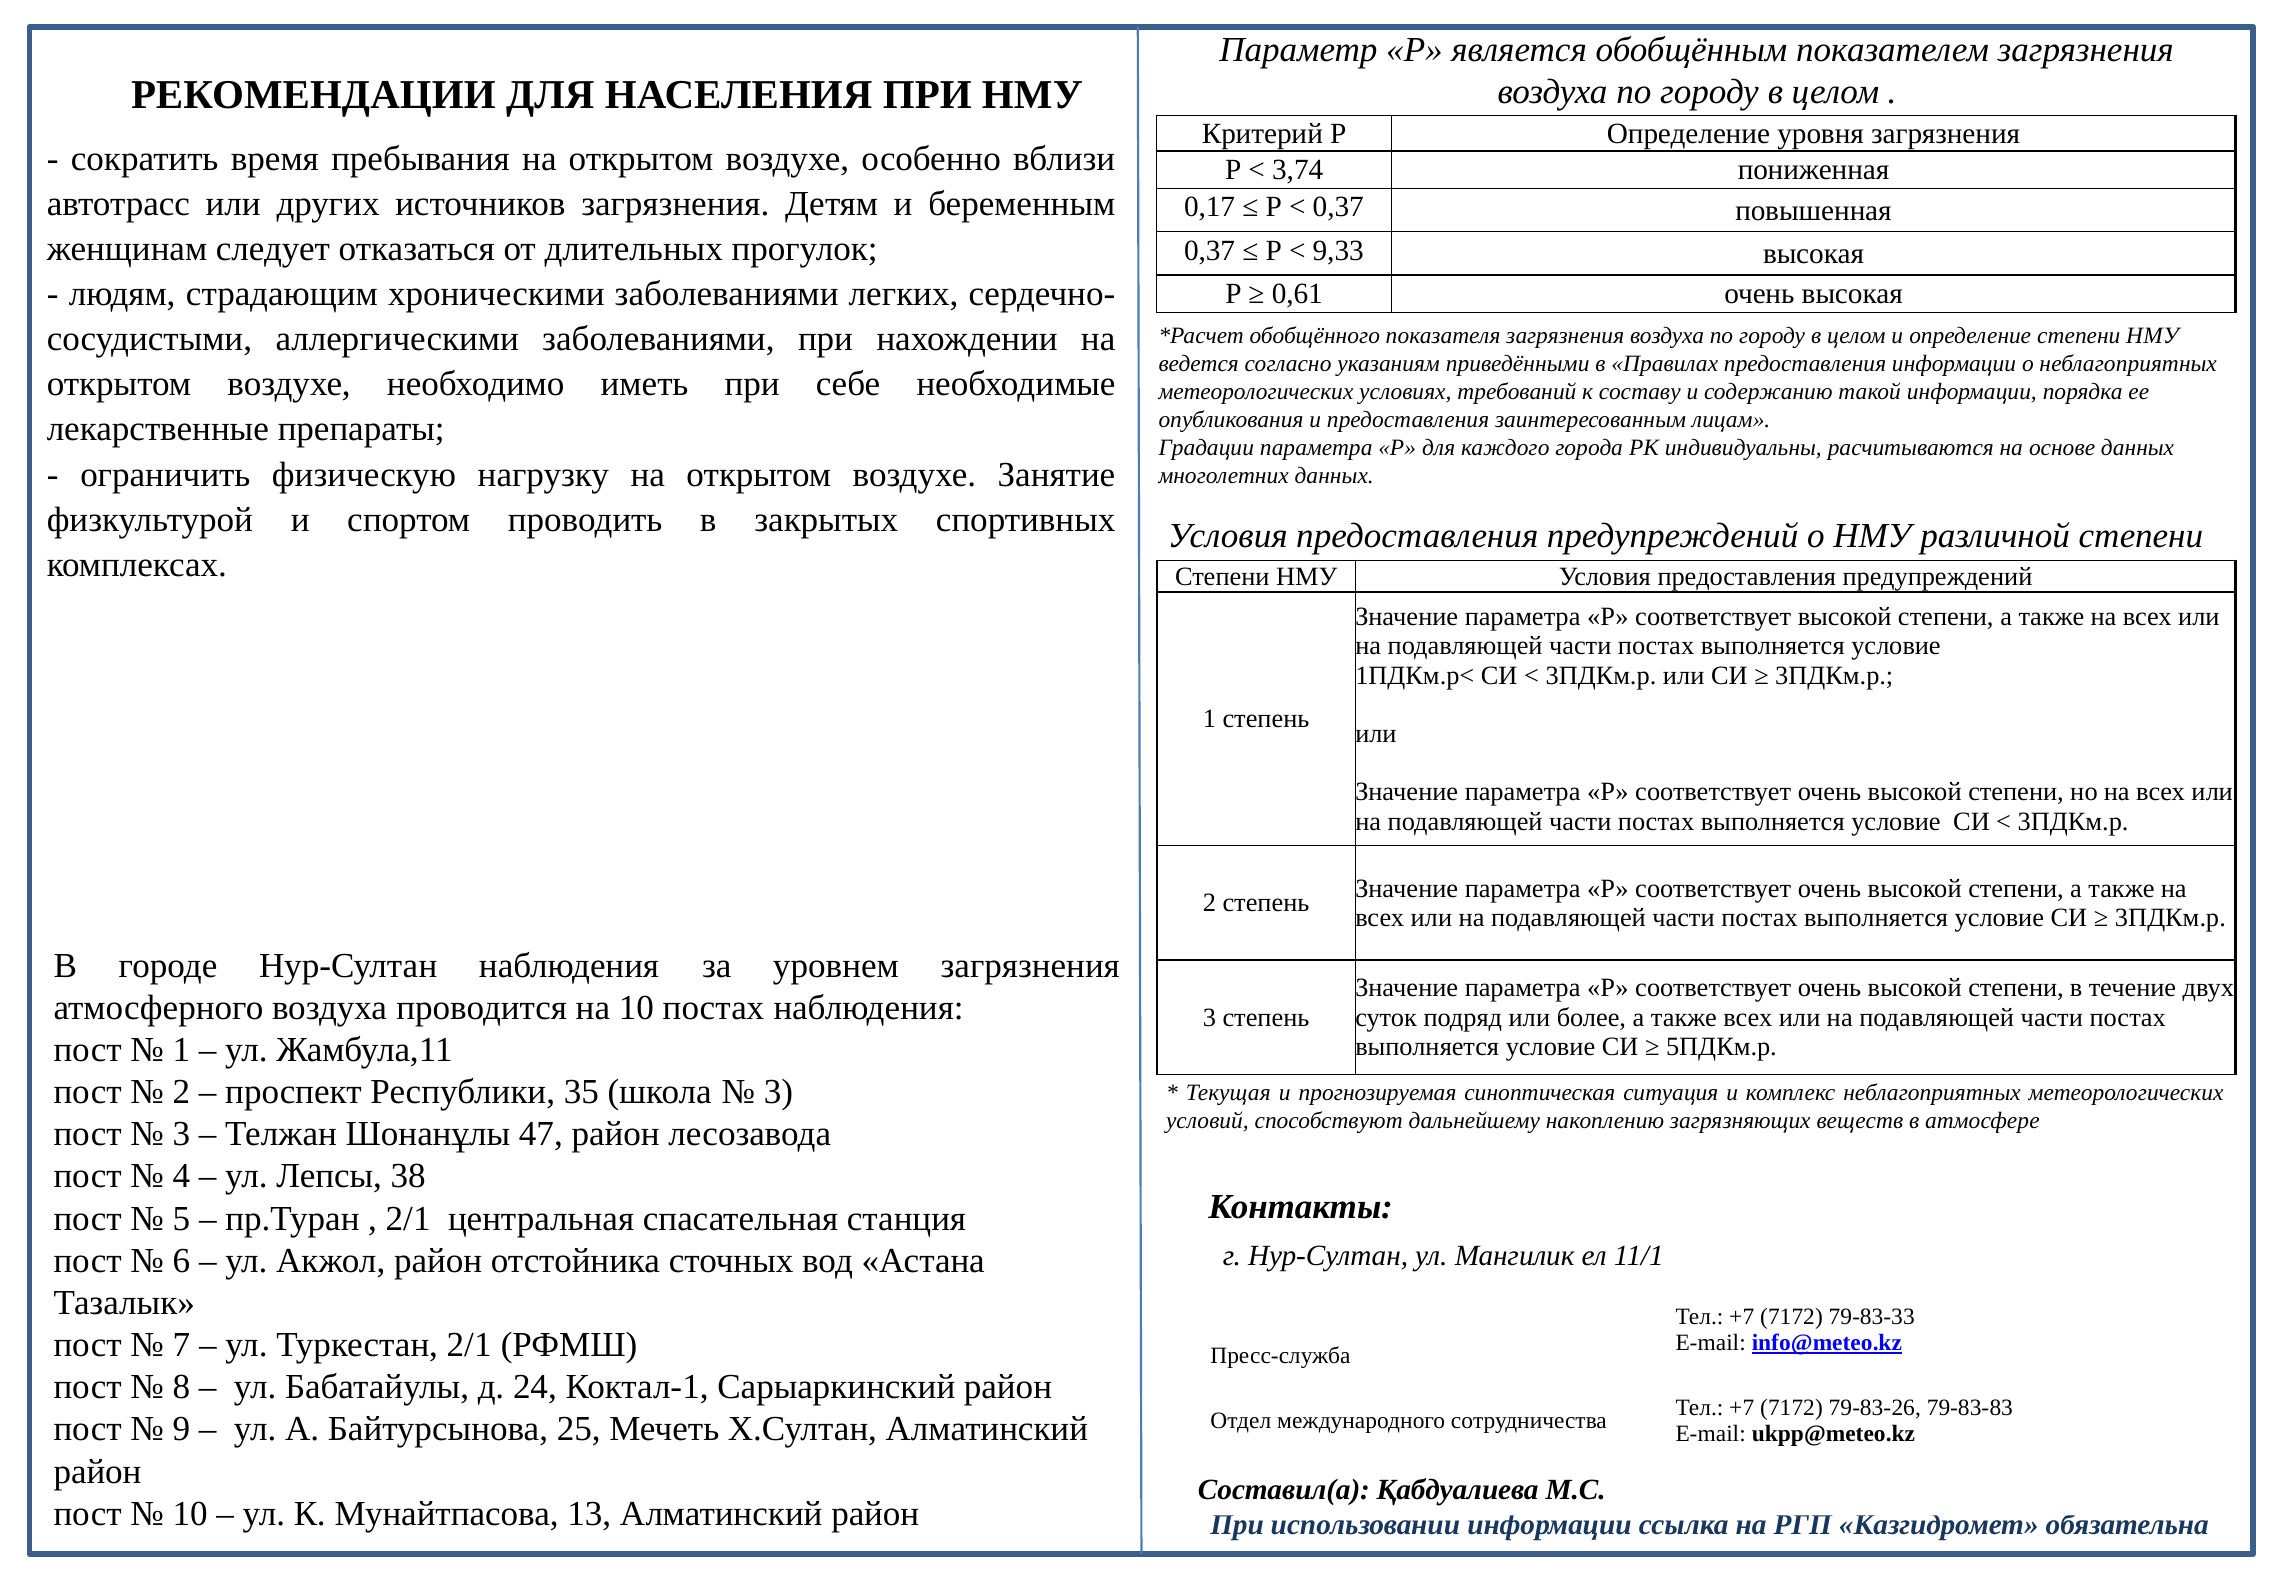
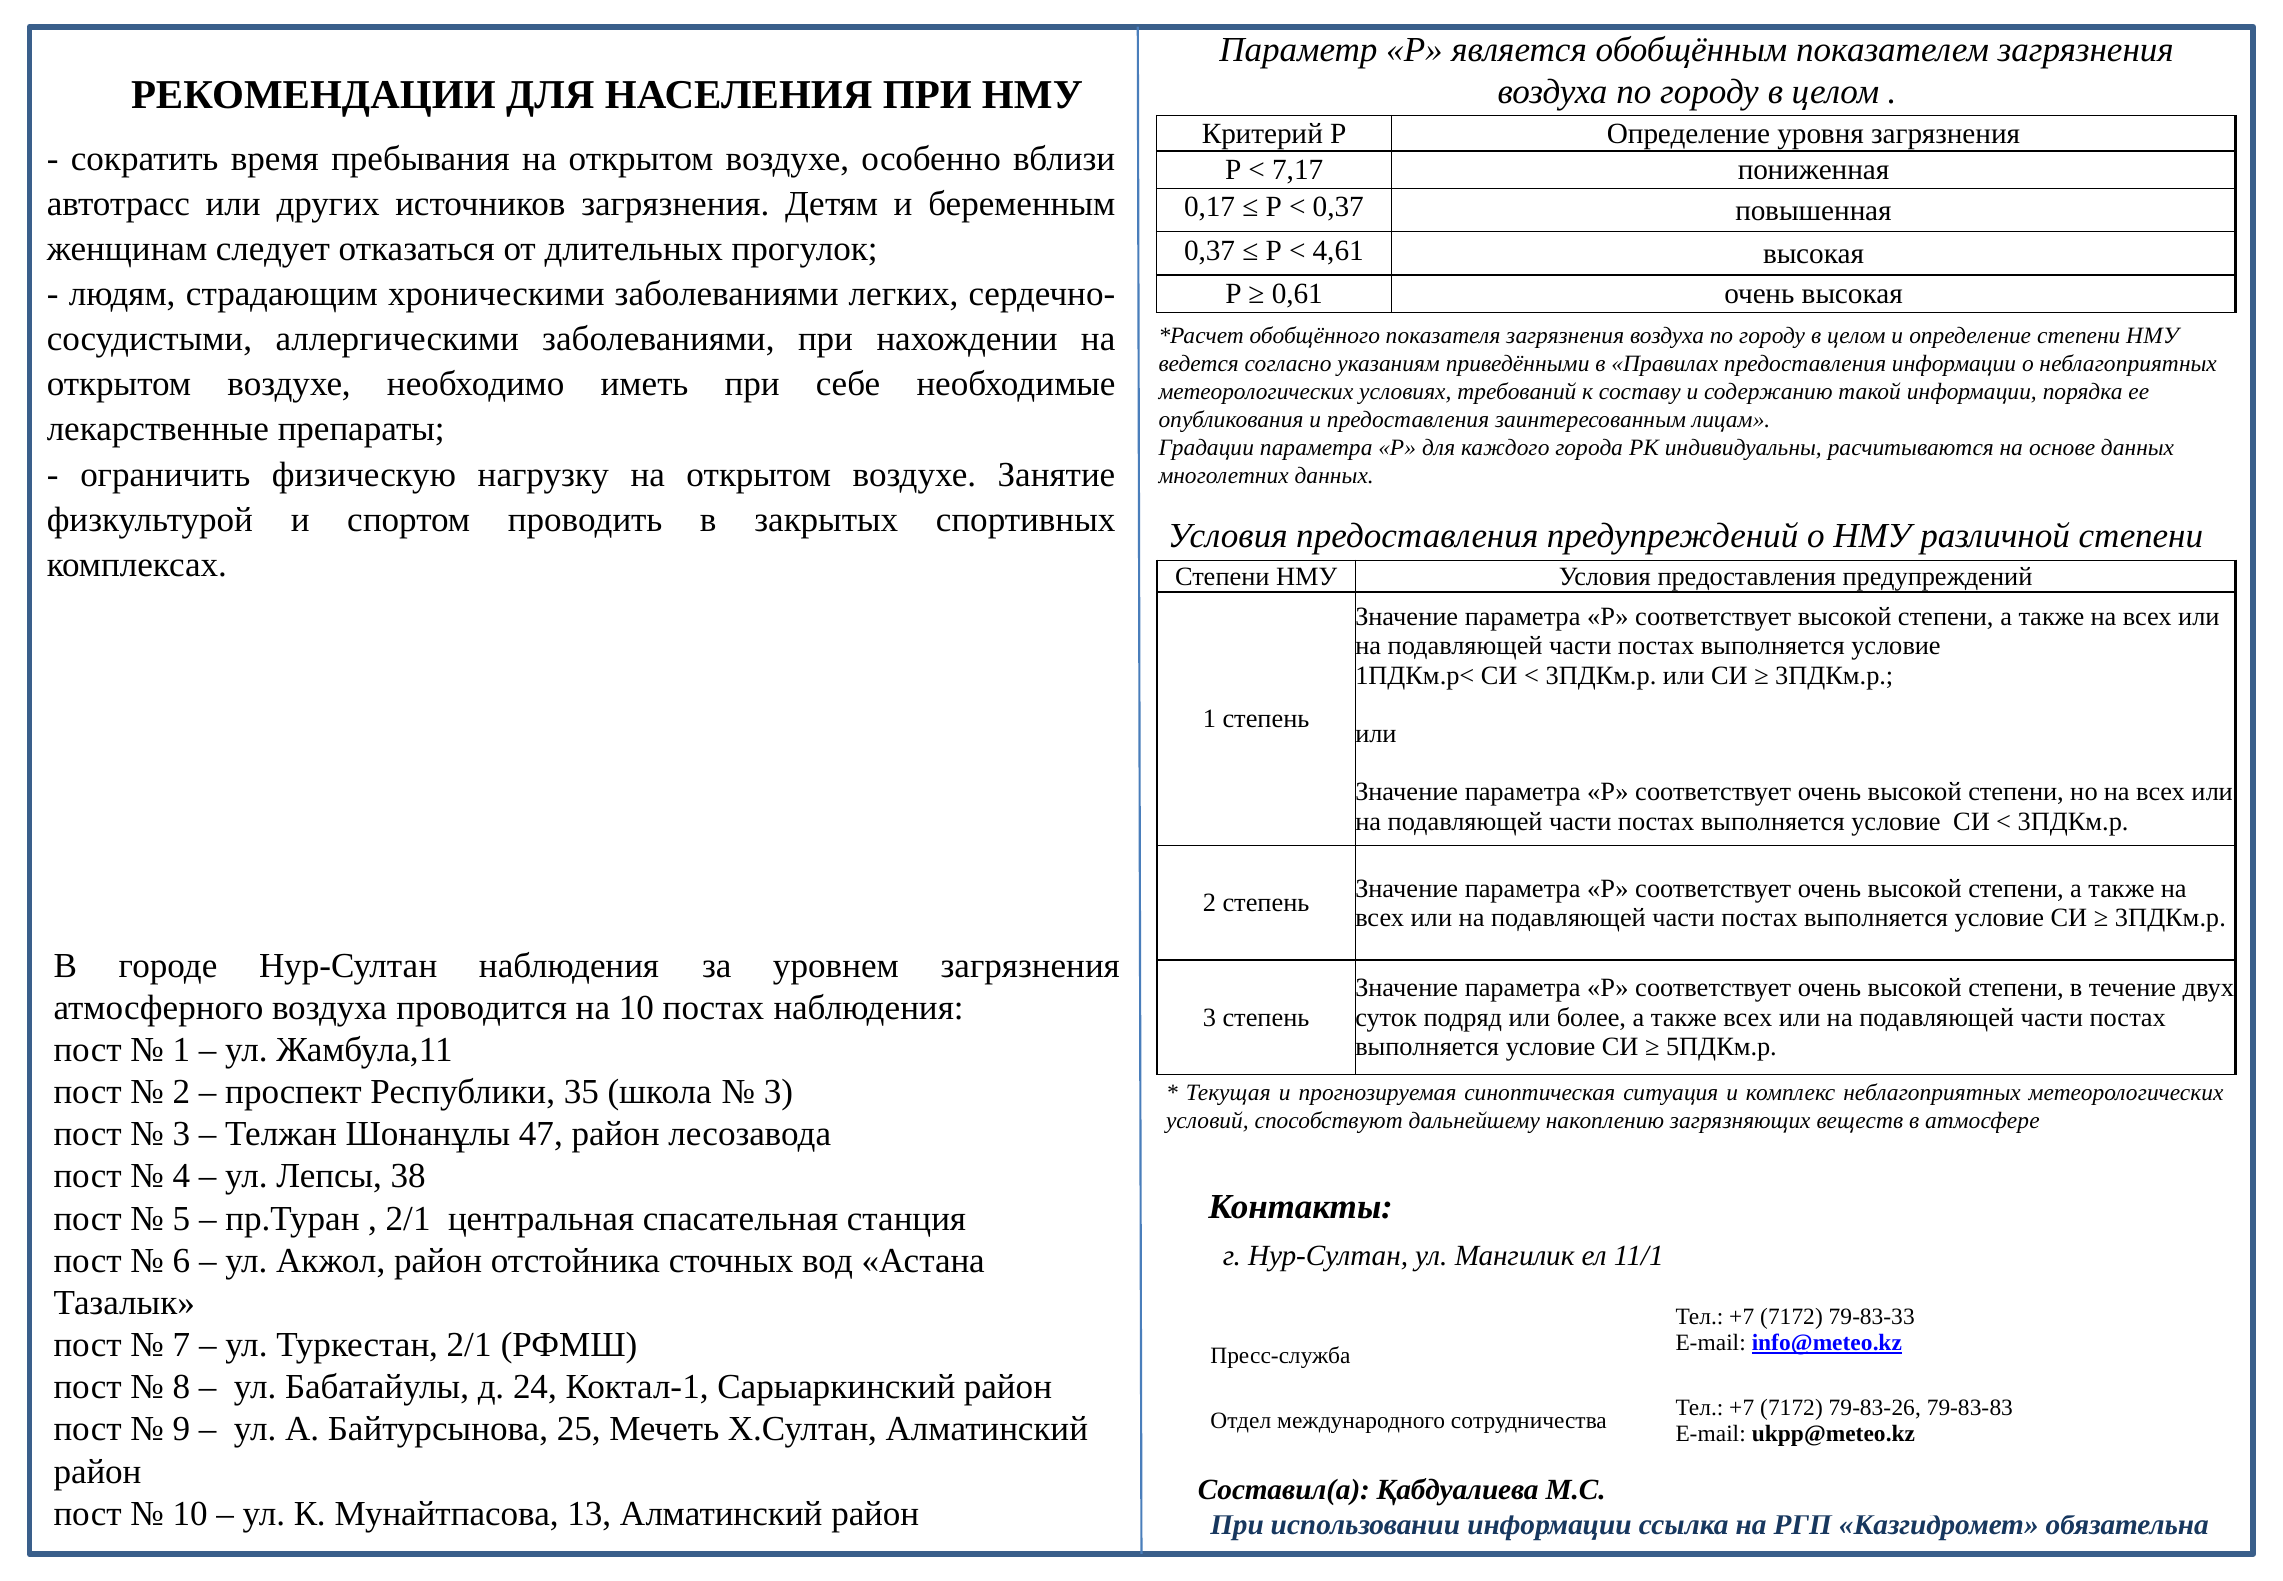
3,74: 3,74 -> 7,17
9,33: 9,33 -> 4,61
